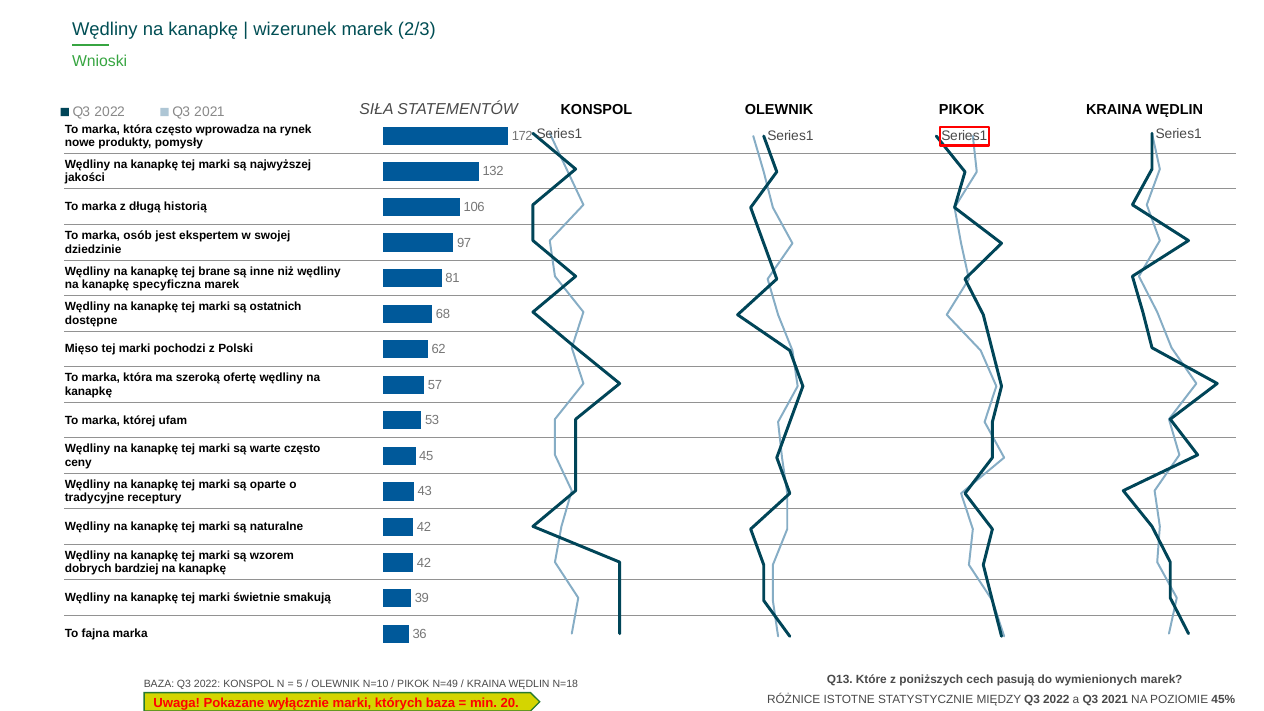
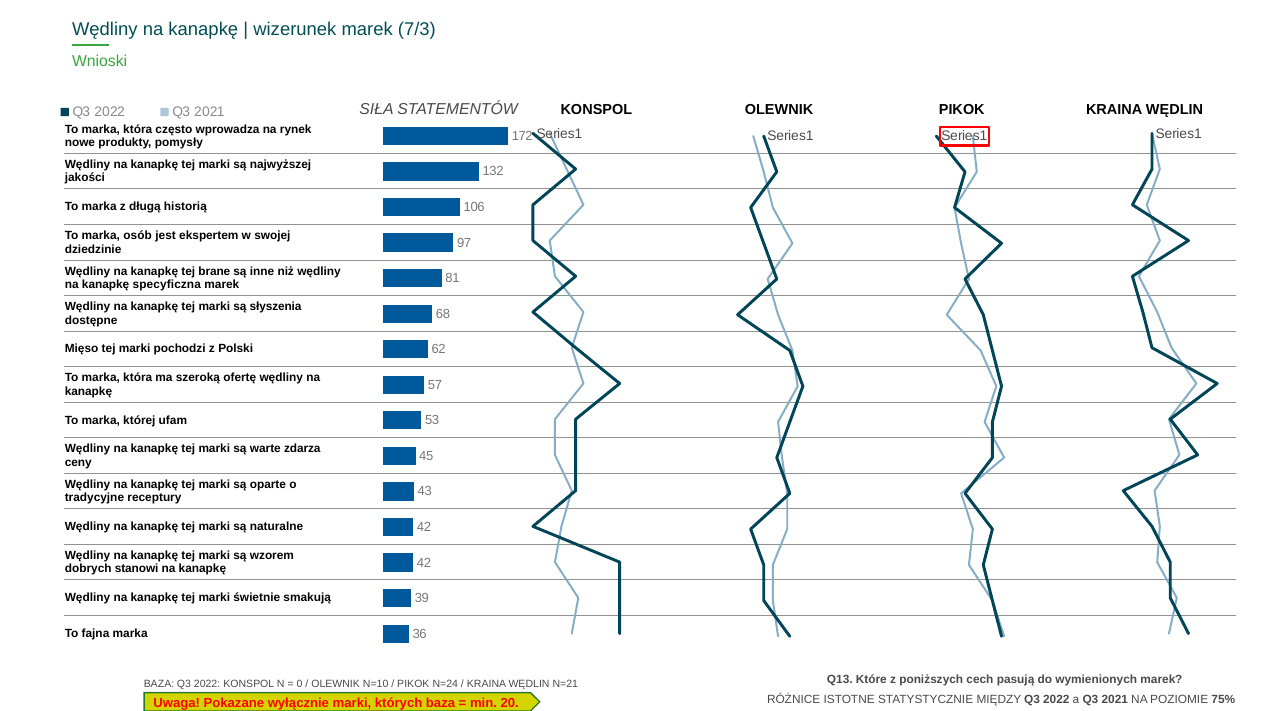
2/3: 2/3 -> 7/3
ostatnich: ostatnich -> słyszenia
warte często: często -> zdarza
bardziej: bardziej -> stanowi
5: 5 -> 0
N=49: N=49 -> N=24
N=18: N=18 -> N=21
45%: 45% -> 75%
